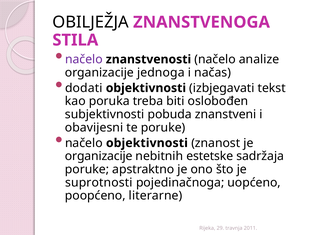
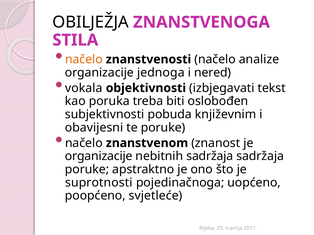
načelo at (84, 59) colour: purple -> orange
načas: načas -> nered
dodati: dodati -> vokala
znanstveni: znanstveni -> književnim
načelo objektivnosti: objektivnosti -> znanstvenom
nebitnih estetske: estetske -> sadržaja
literarne: literarne -> svjetleće
